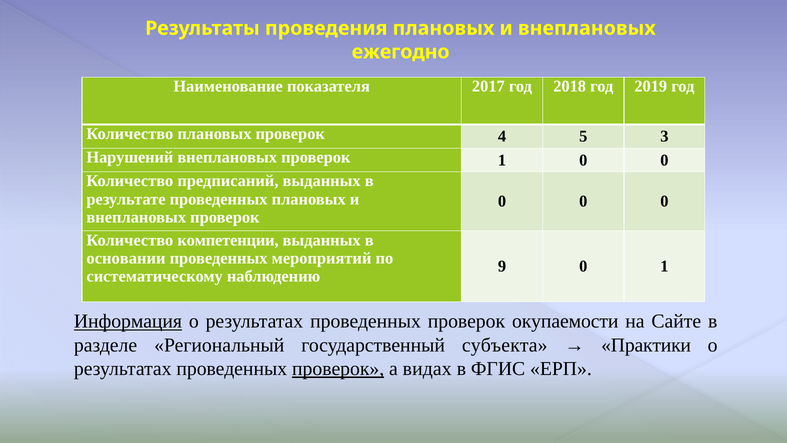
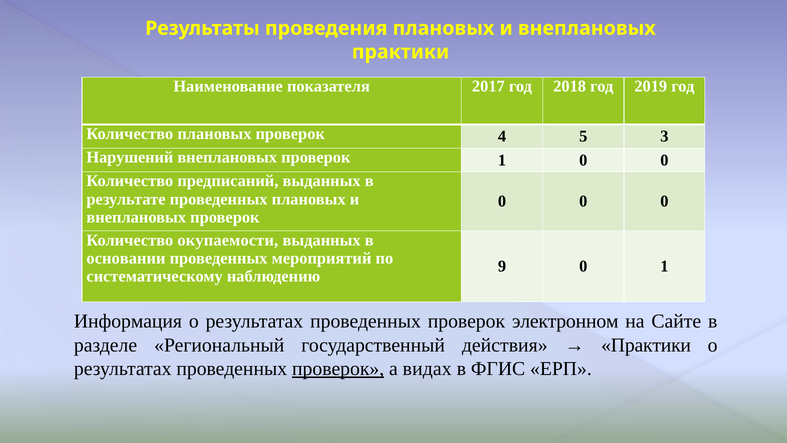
ежегодно at (401, 52): ежегодно -> практики
компетенции: компетенции -> окупаемости
Информация underline: present -> none
окупаемости: окупаемости -> электронном
субъекта: субъекта -> действия
